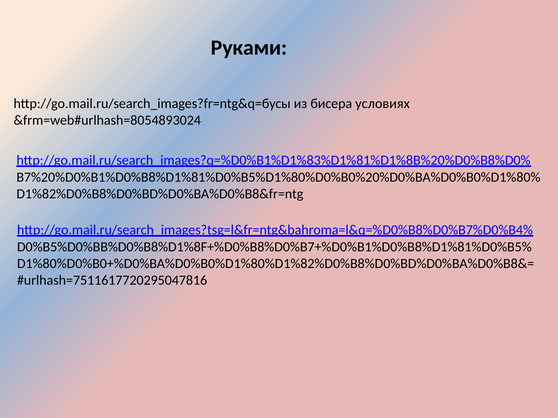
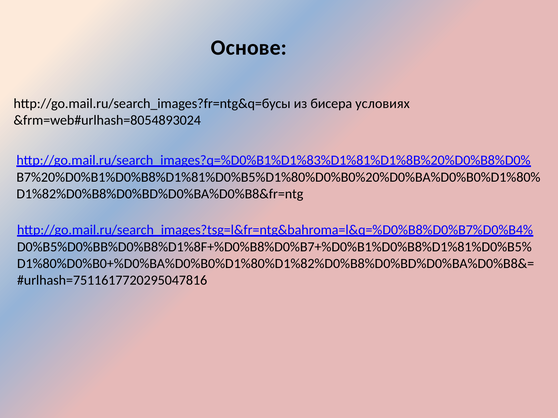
Руками: Руками -> Основе
